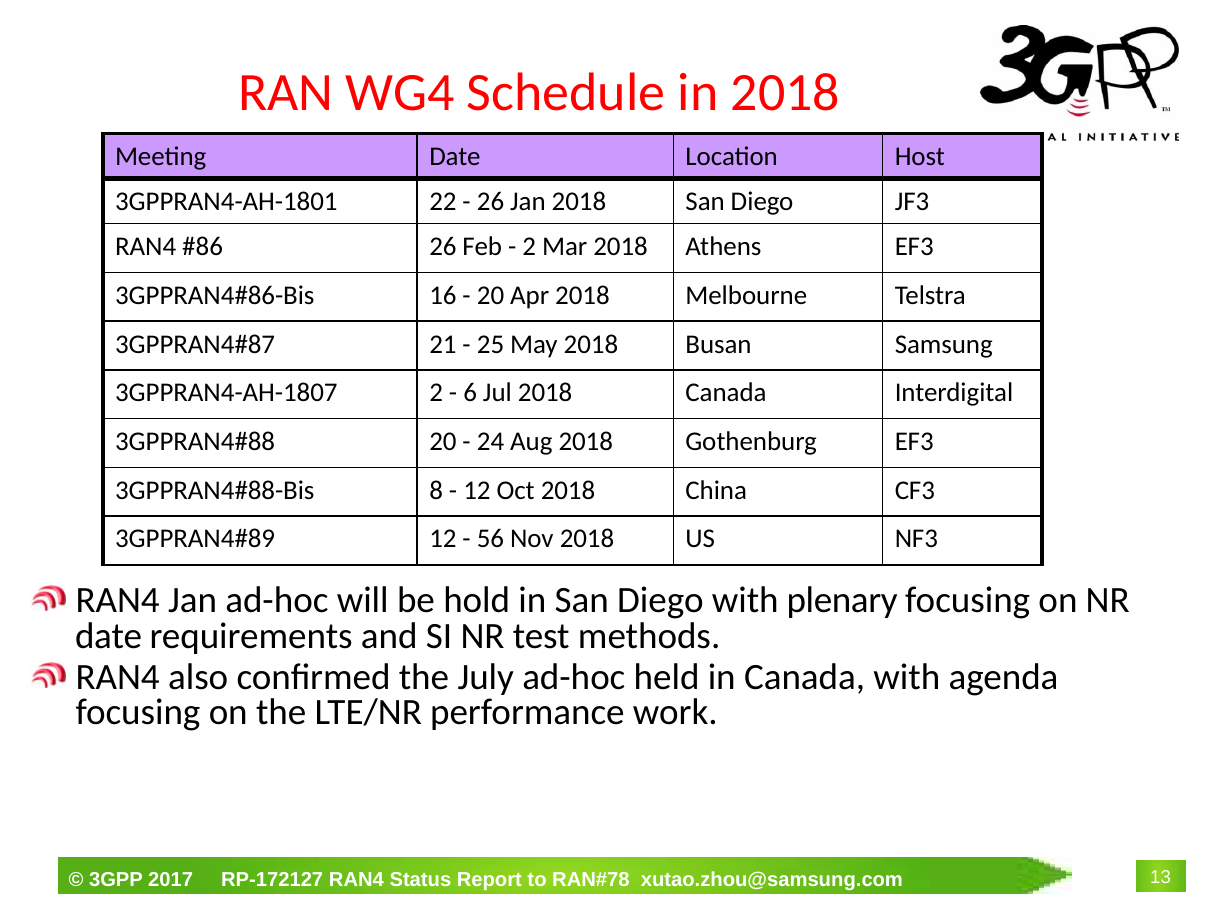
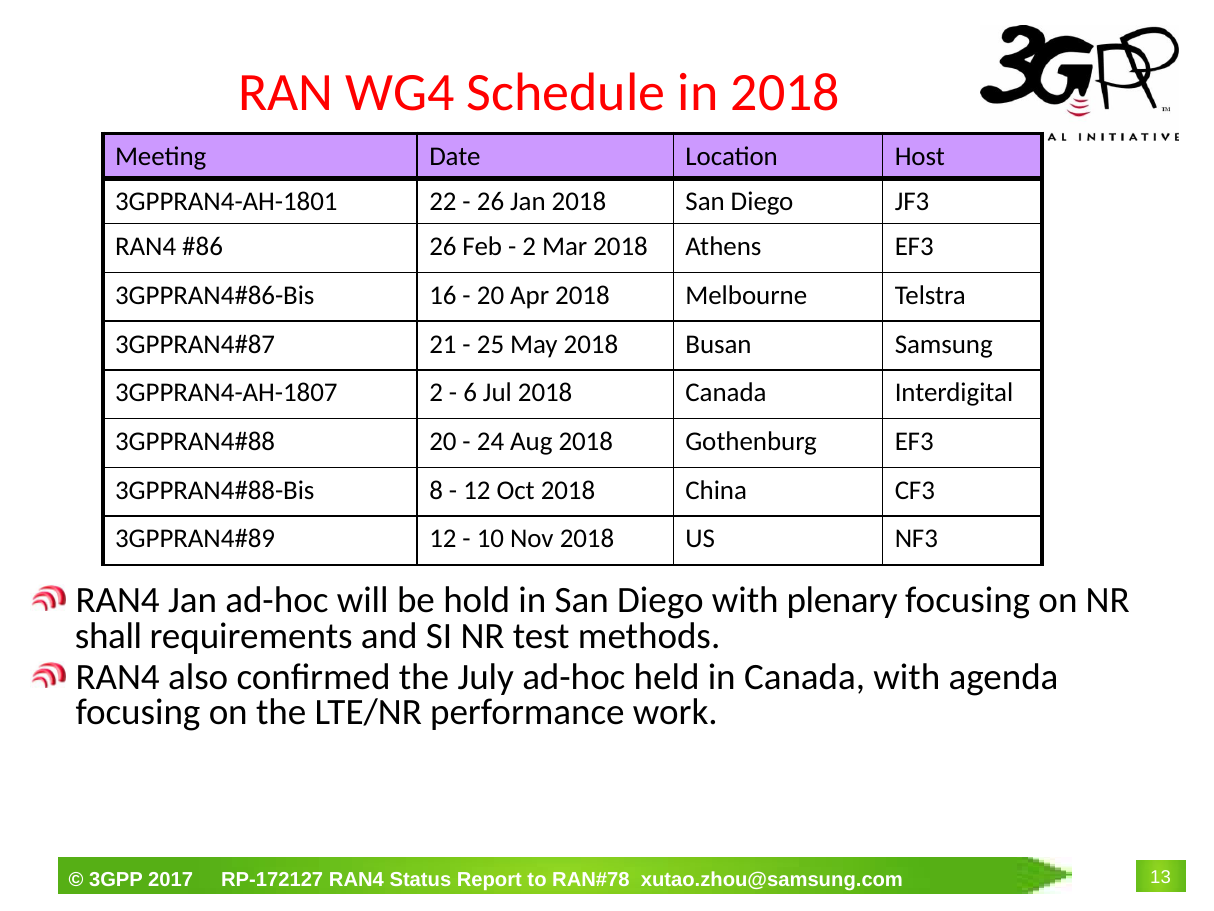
56: 56 -> 10
date at (109, 635): date -> shall
